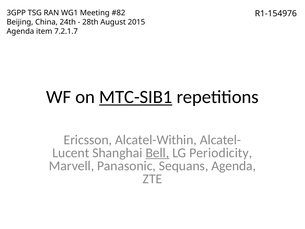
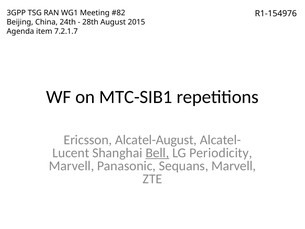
MTC-SIB1 underline: present -> none
Alcatel-Within: Alcatel-Within -> Alcatel-August
Sequans Agenda: Agenda -> Marvell
